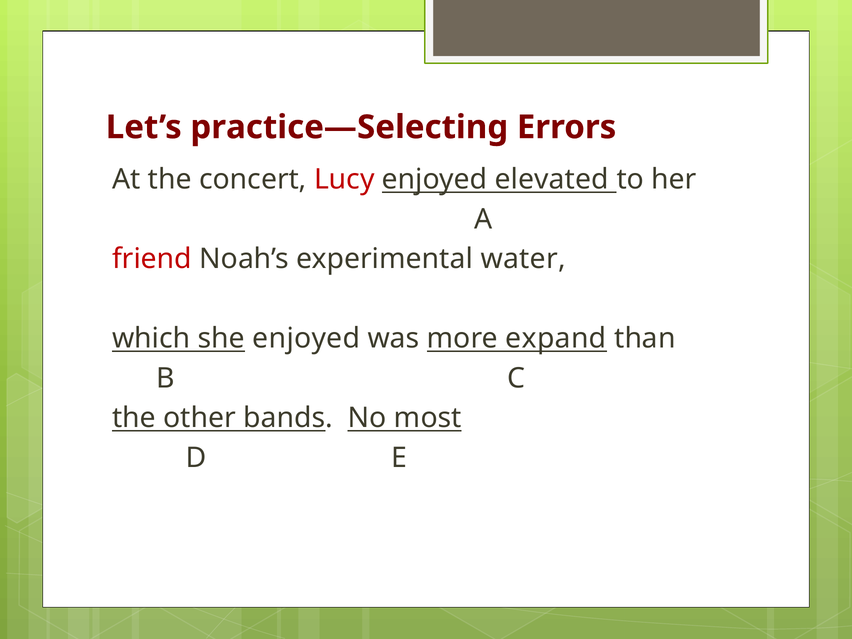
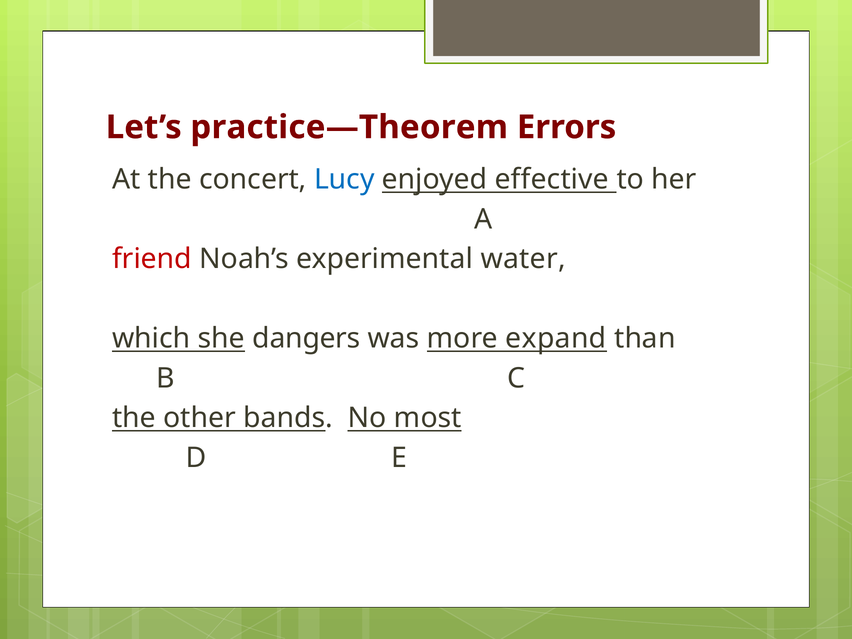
practice—Selecting: practice—Selecting -> practice—Theorem
Lucy colour: red -> blue
elevated: elevated -> effective
she enjoyed: enjoyed -> dangers
